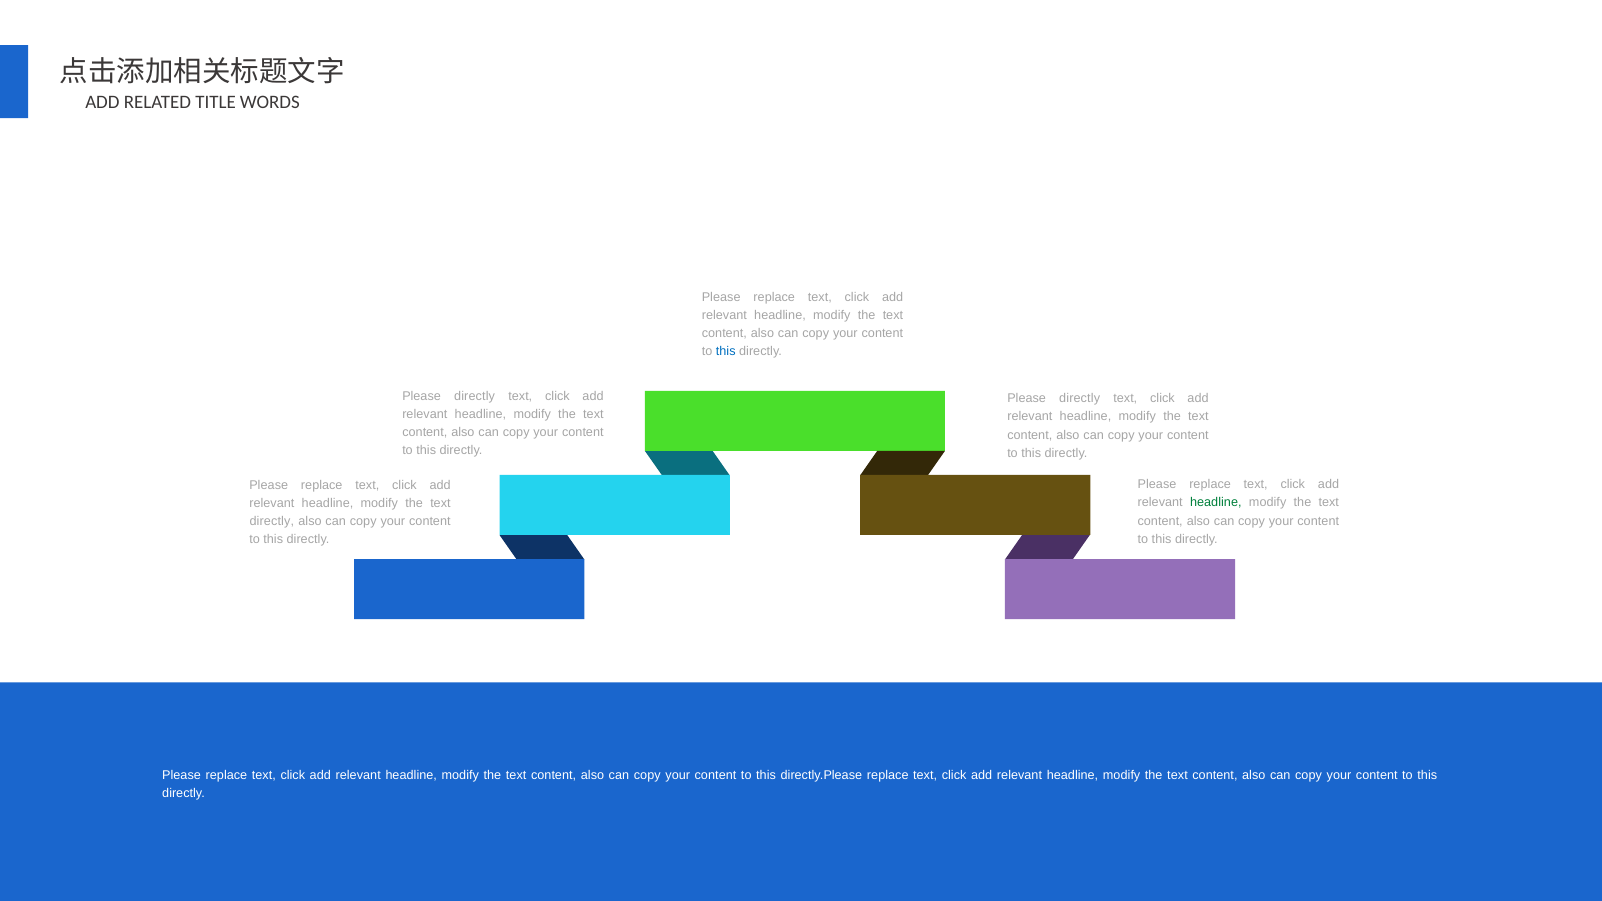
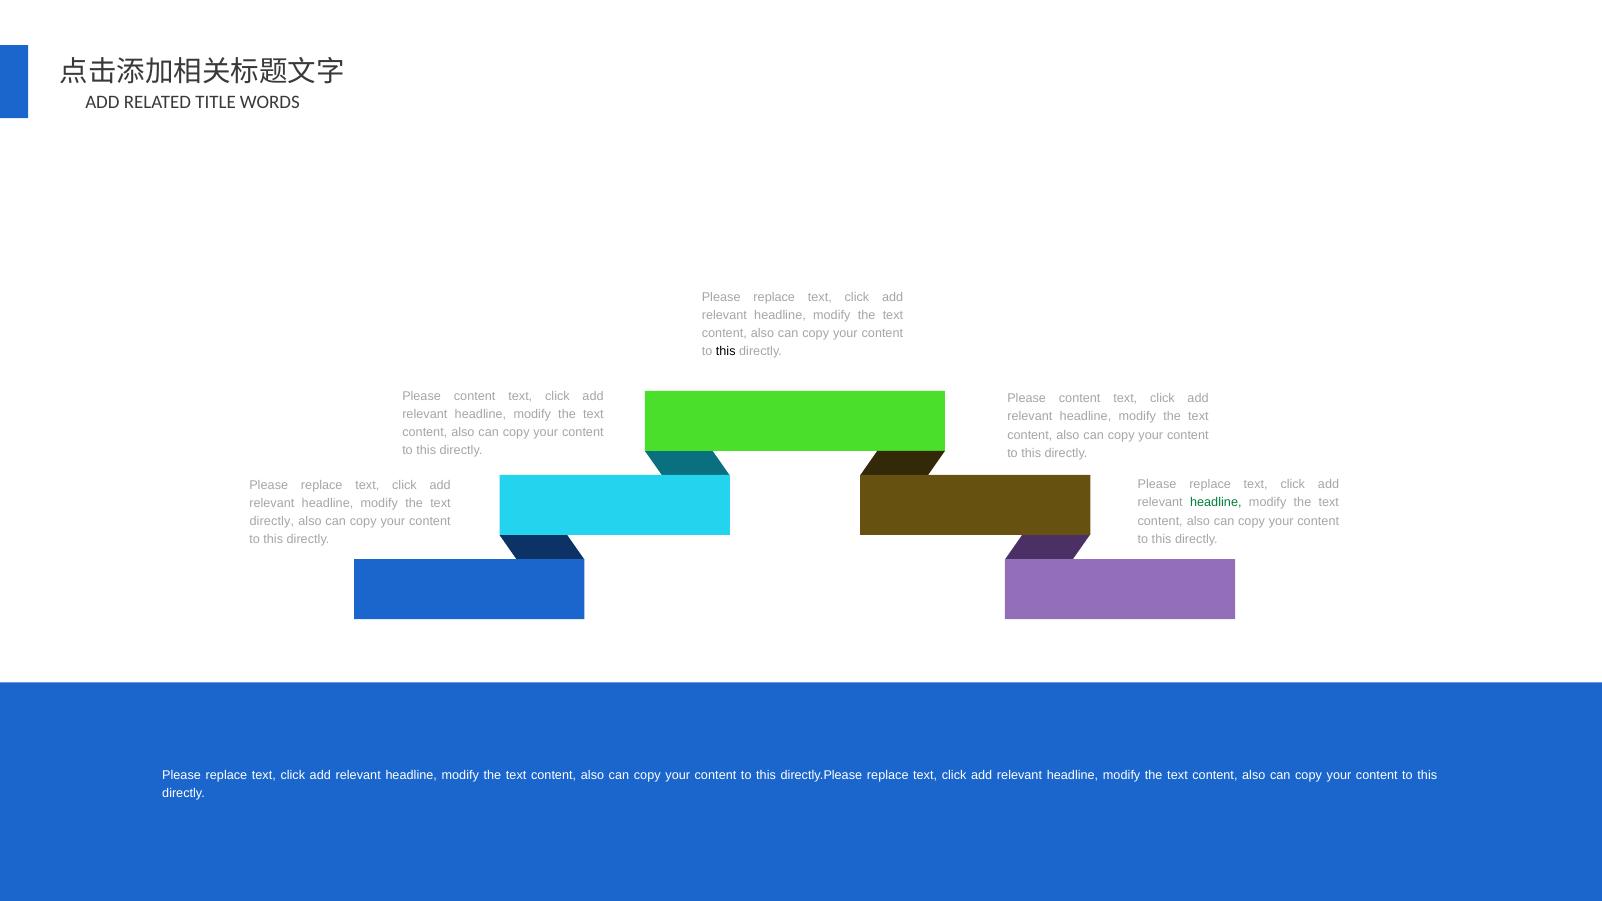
this at (726, 352) colour: blue -> black
directly at (475, 396): directly -> content
directly at (1080, 399): directly -> content
